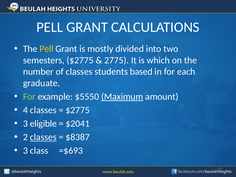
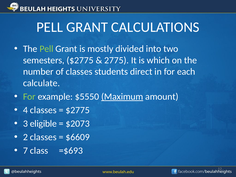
Pell at (46, 49) colour: yellow -> light green
based: based -> direct
graduate: graduate -> calculate
$2041: $2041 -> $2073
classes at (43, 137) underline: present -> none
$8387: $8387 -> $6609
3 at (25, 151): 3 -> 7
